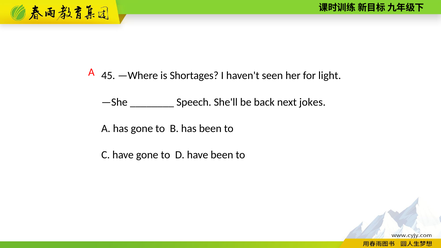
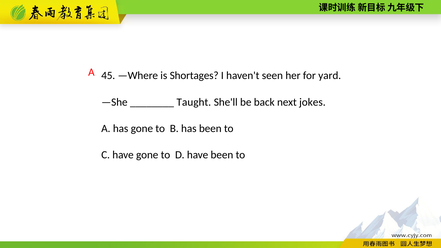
light: light -> yard
Speech: Speech -> Taught
